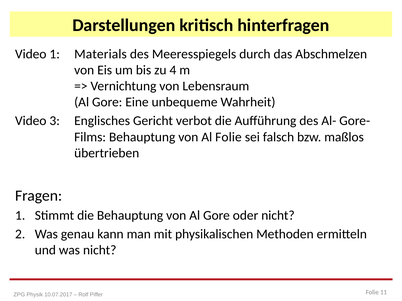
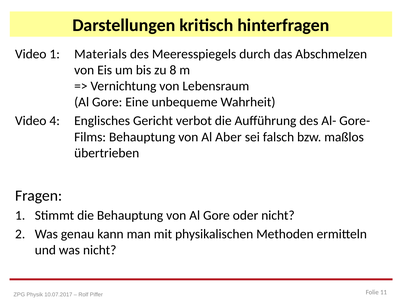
4: 4 -> 8
3: 3 -> 4
Al Folie: Folie -> Aber
